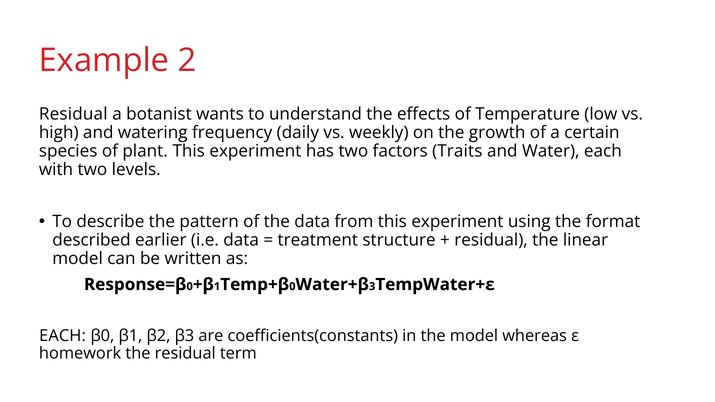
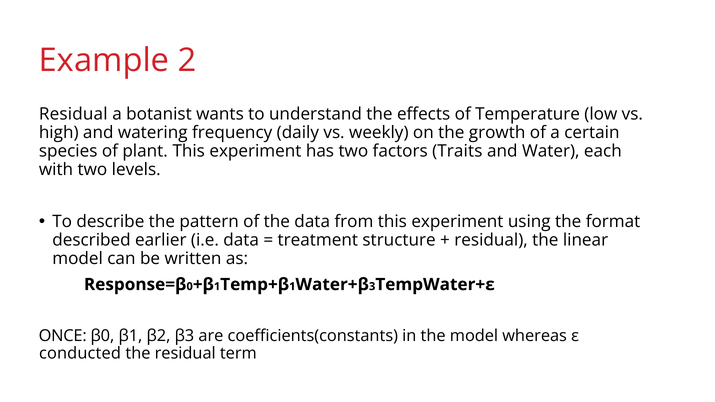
0 at (292, 287): 0 -> 1
EACH at (63, 336): EACH -> ONCE
homework: homework -> conducted
